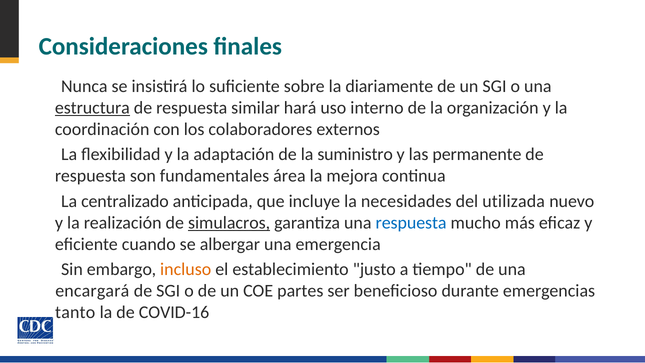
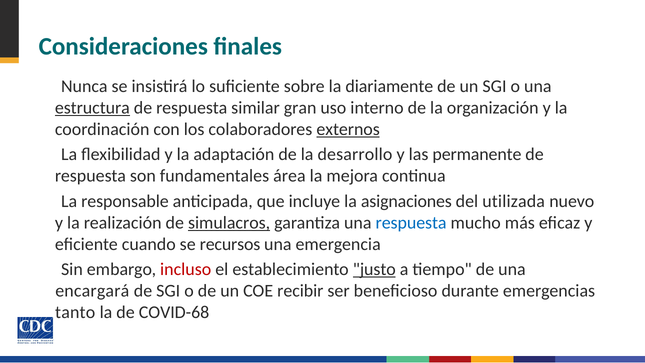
hará: hará -> gran
externos underline: none -> present
suministro: suministro -> desarrollo
centralizado: centralizado -> responsable
necesidades: necesidades -> asignaciones
albergar: albergar -> recursos
incluso colour: orange -> red
justo underline: none -> present
partes: partes -> recibir
COVID-16: COVID-16 -> COVID-68
